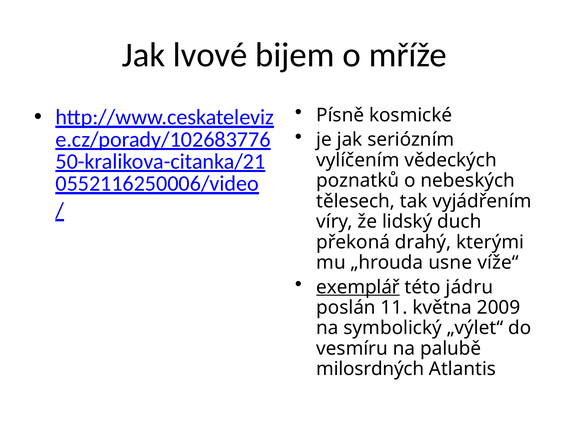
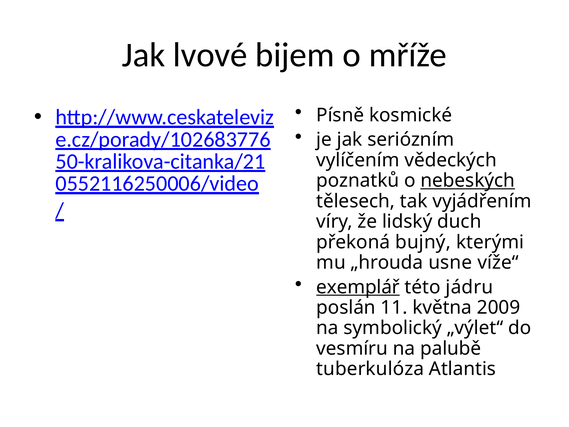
nebeských underline: none -> present
drahý: drahý -> bujný
milosrdných: milosrdných -> tuberkulóza
